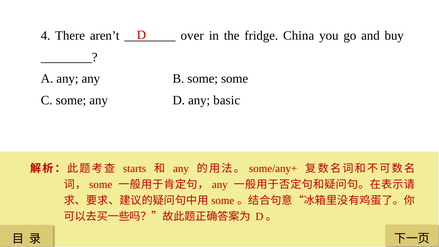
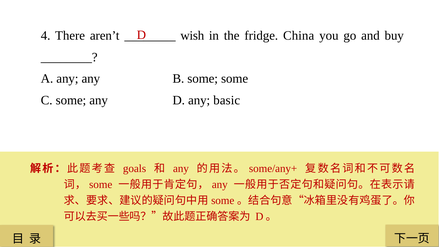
over: over -> wish
starts: starts -> goals
